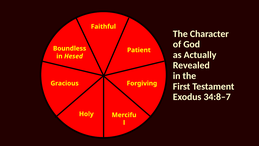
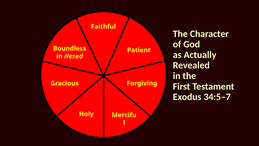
34:8–7: 34:8–7 -> 34:5–7
